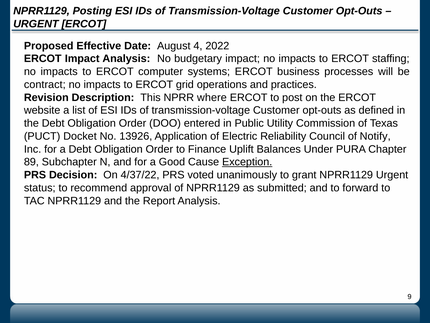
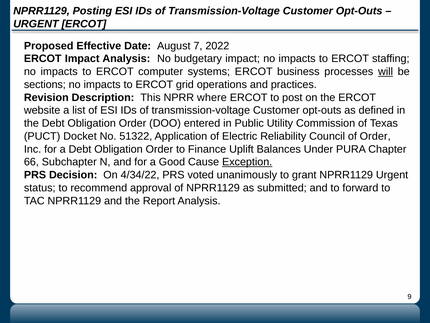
4: 4 -> 7
will underline: none -> present
contract: contract -> sections
13926: 13926 -> 51322
of Notify: Notify -> Order
89: 89 -> 66
4/37/22: 4/37/22 -> 4/34/22
